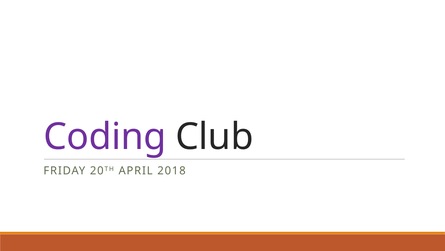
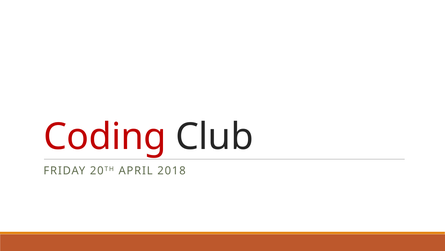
Coding colour: purple -> red
